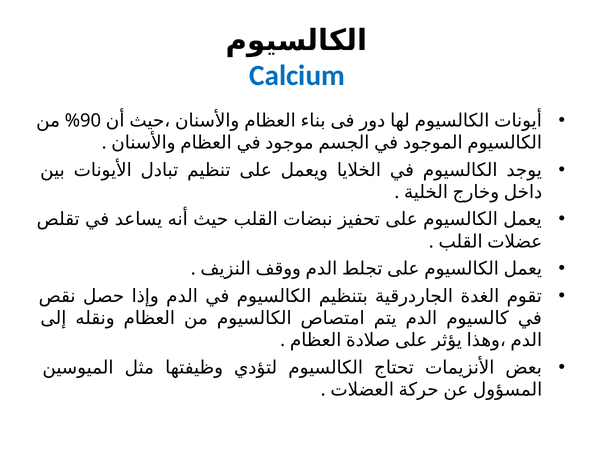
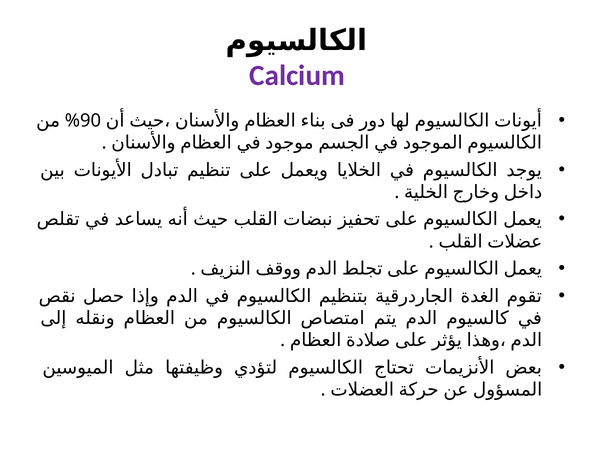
Calcium colour: blue -> purple
